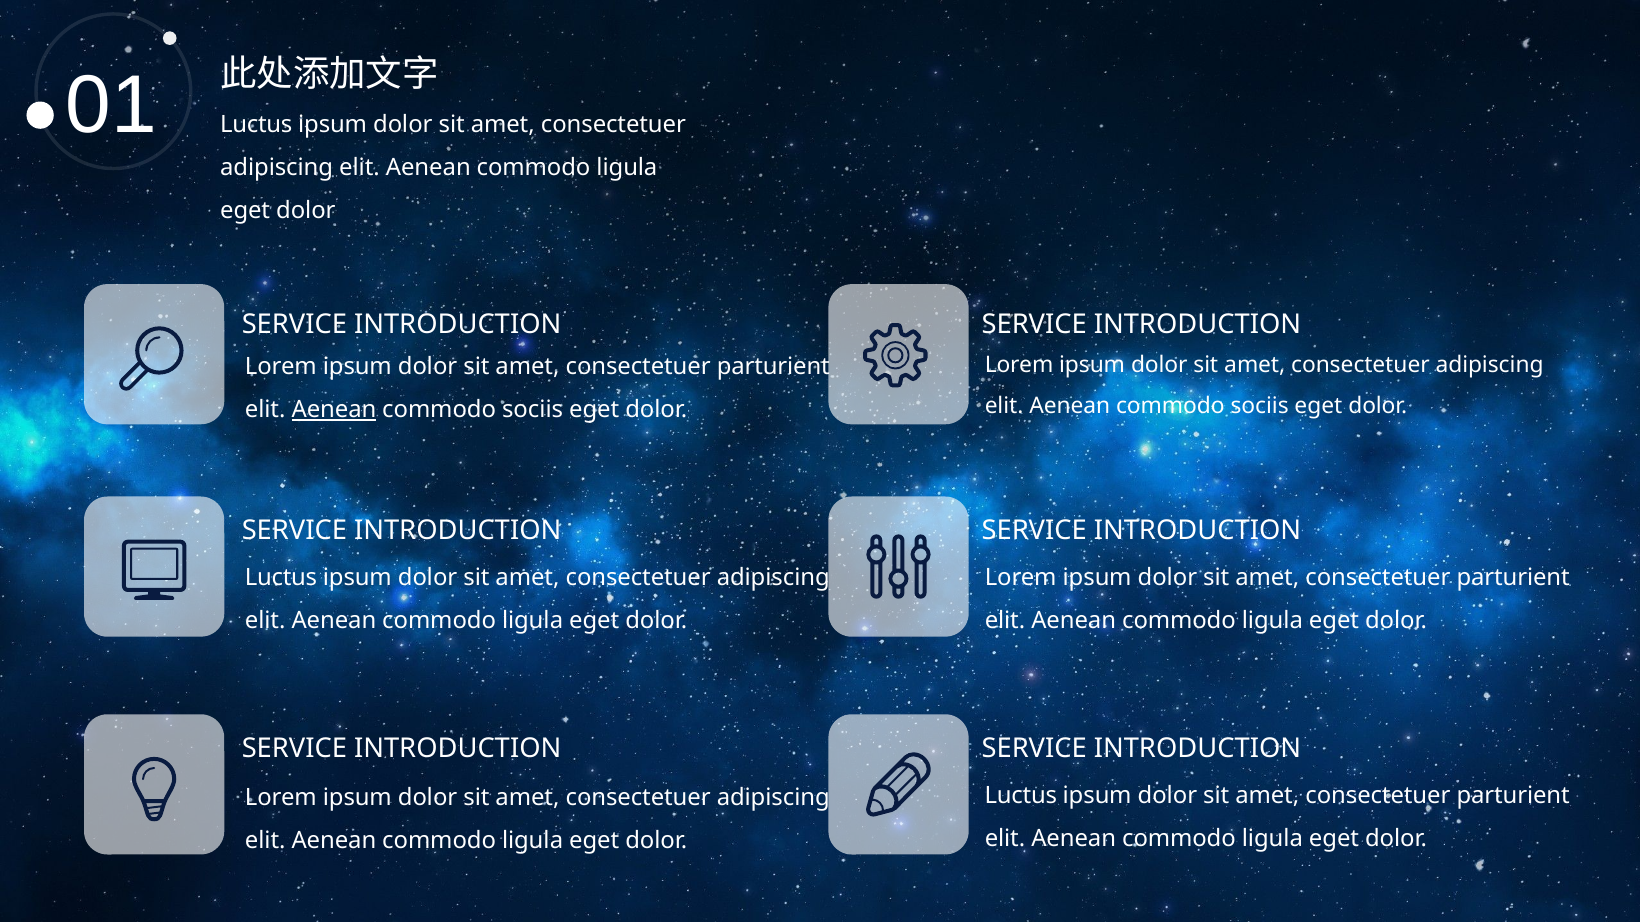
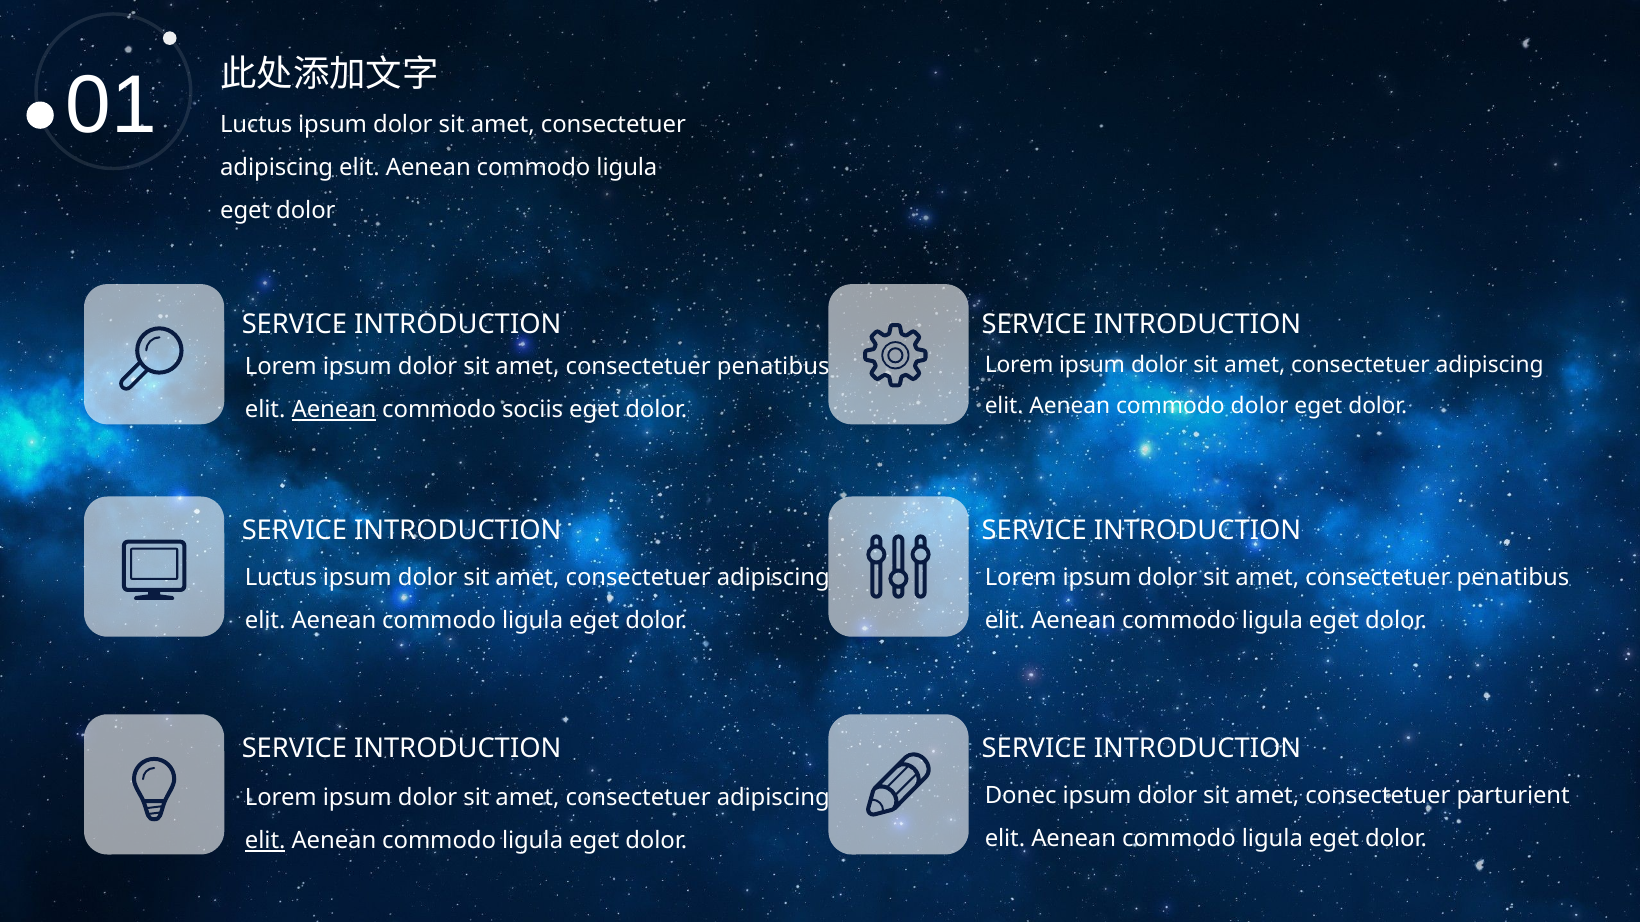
parturient at (773, 367): parturient -> penatibus
sociis at (1260, 407): sociis -> dolor
parturient at (1513, 578): parturient -> penatibus
Luctus at (1021, 796): Luctus -> Donec
elit at (265, 841) underline: none -> present
